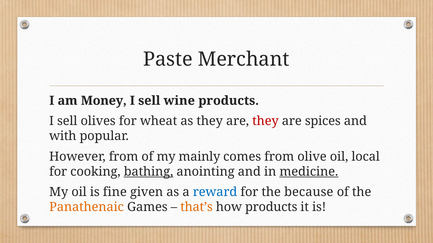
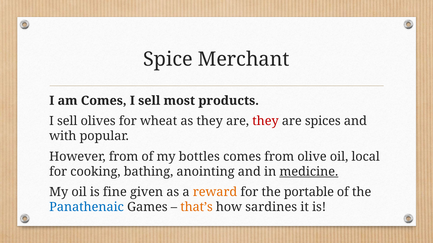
Paste: Paste -> Spice
am Money: Money -> Comes
wine: wine -> most
mainly: mainly -> bottles
bathing underline: present -> none
reward colour: blue -> orange
because: because -> portable
Panathenaic colour: orange -> blue
how products: products -> sardines
